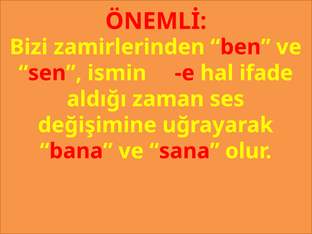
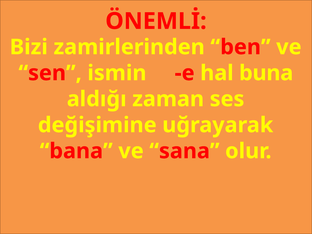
ifade: ifade -> buna
